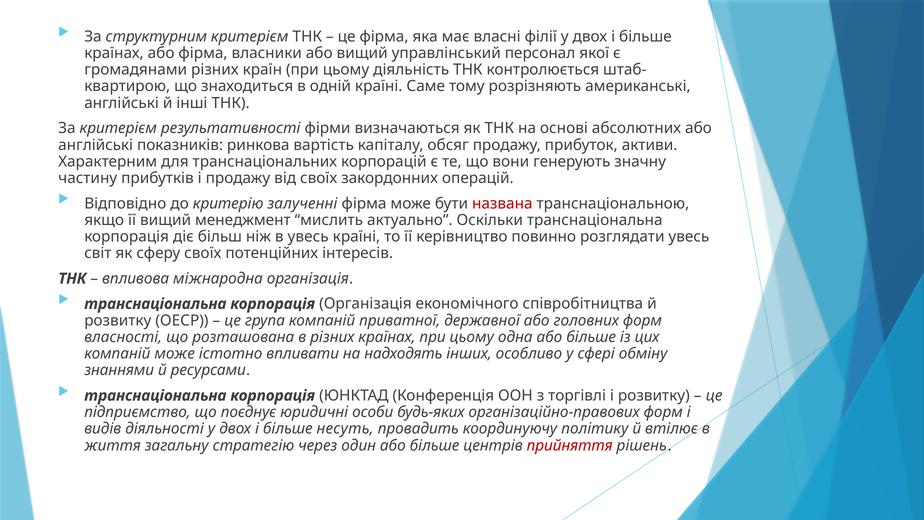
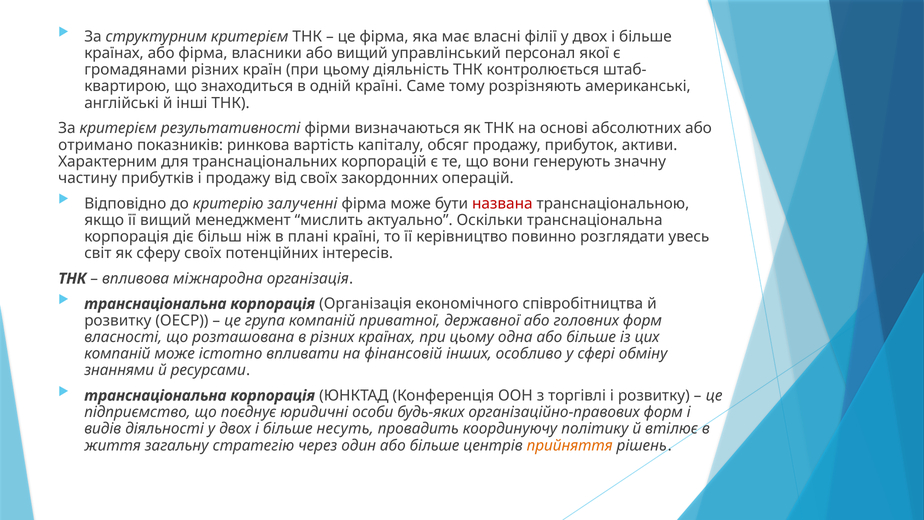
англійські at (96, 145): англійські -> отримано
в увесь: увесь -> плані
надходять: надходять -> фінансовій
прийняття colour: red -> orange
